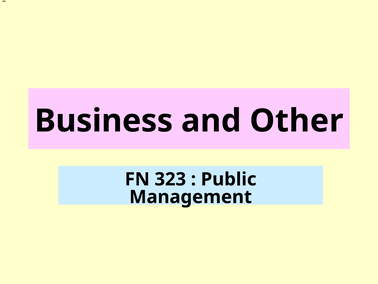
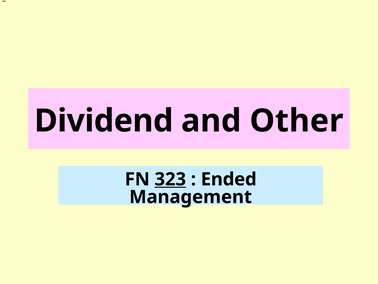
Business: Business -> Dividend
323 underline: none -> present
Public: Public -> Ended
